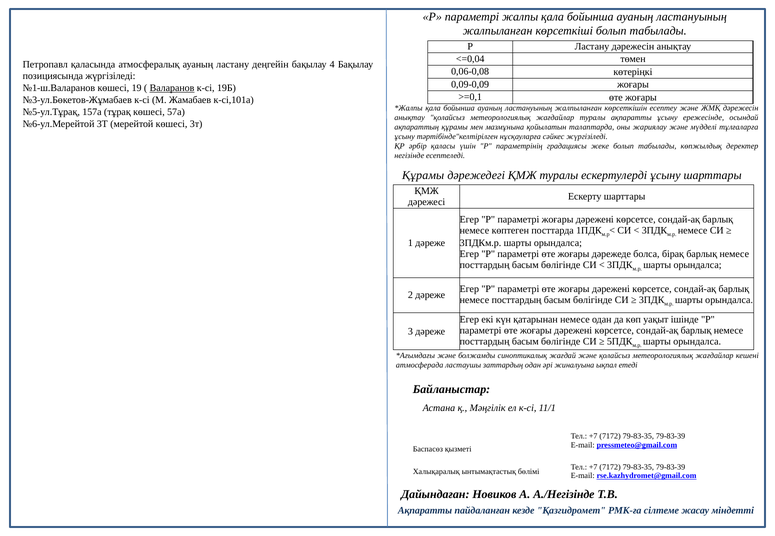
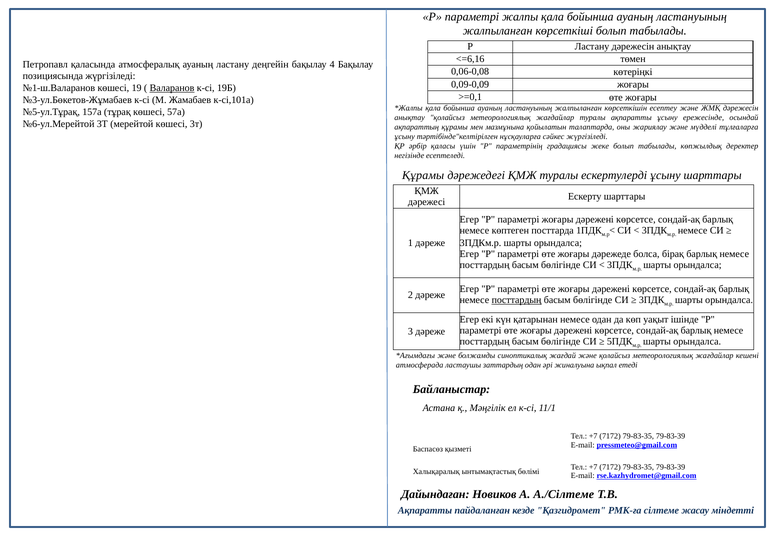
<=0,04: <=0,04 -> <=6,16
посттардың at (517, 300) underline: none -> present
А./Негізінде: А./Негізінде -> А./Сілтеме
